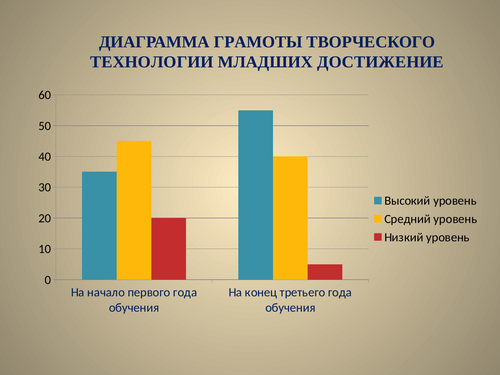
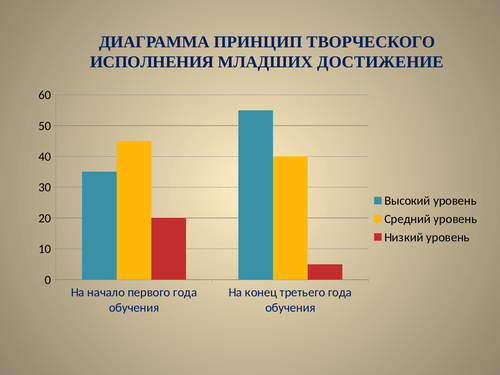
ГРАМОТЫ: ГРАМОТЫ -> ПРИНЦИП
ТЕХНОЛОГИИ: ТЕХНОЛОГИИ -> ИСПОЛНЕНИЯ
